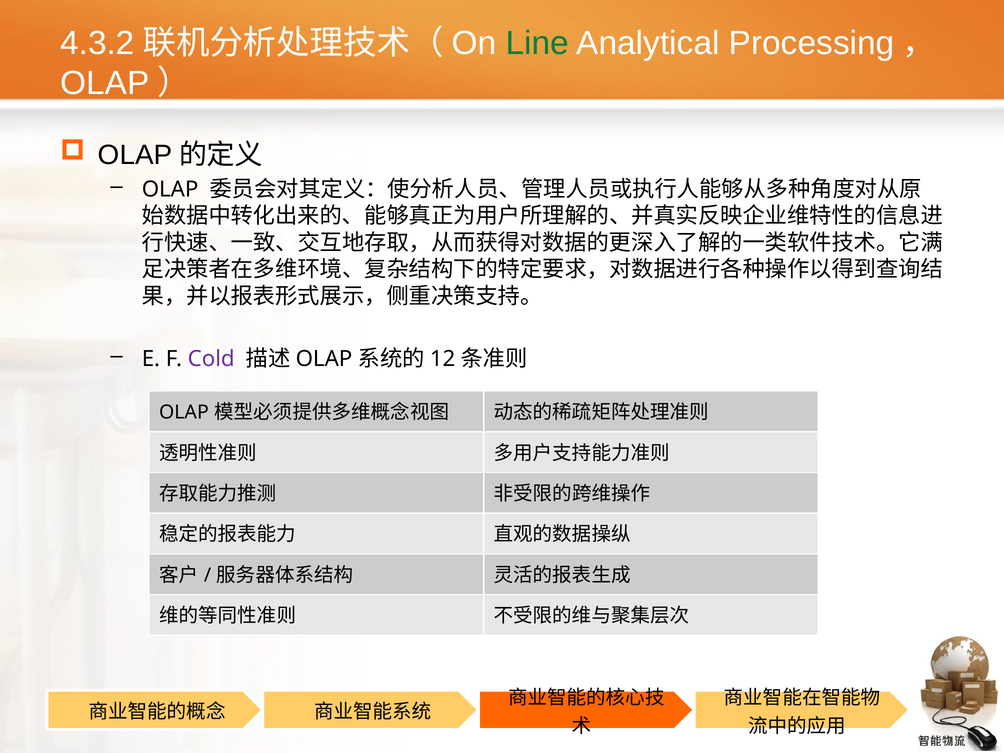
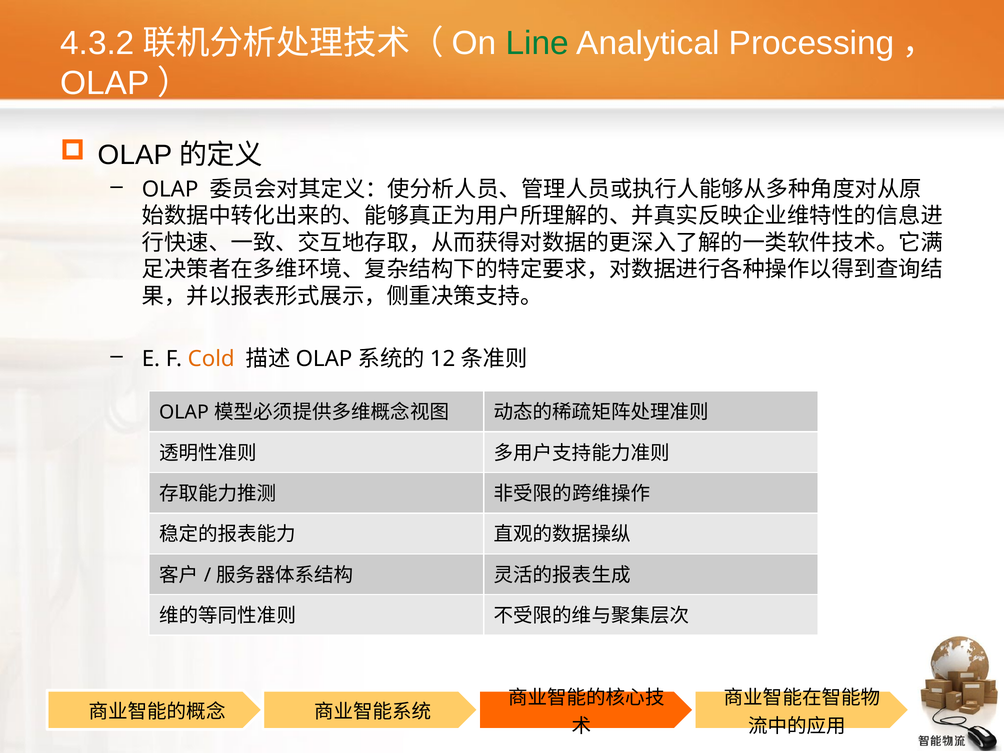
Cold colour: purple -> orange
